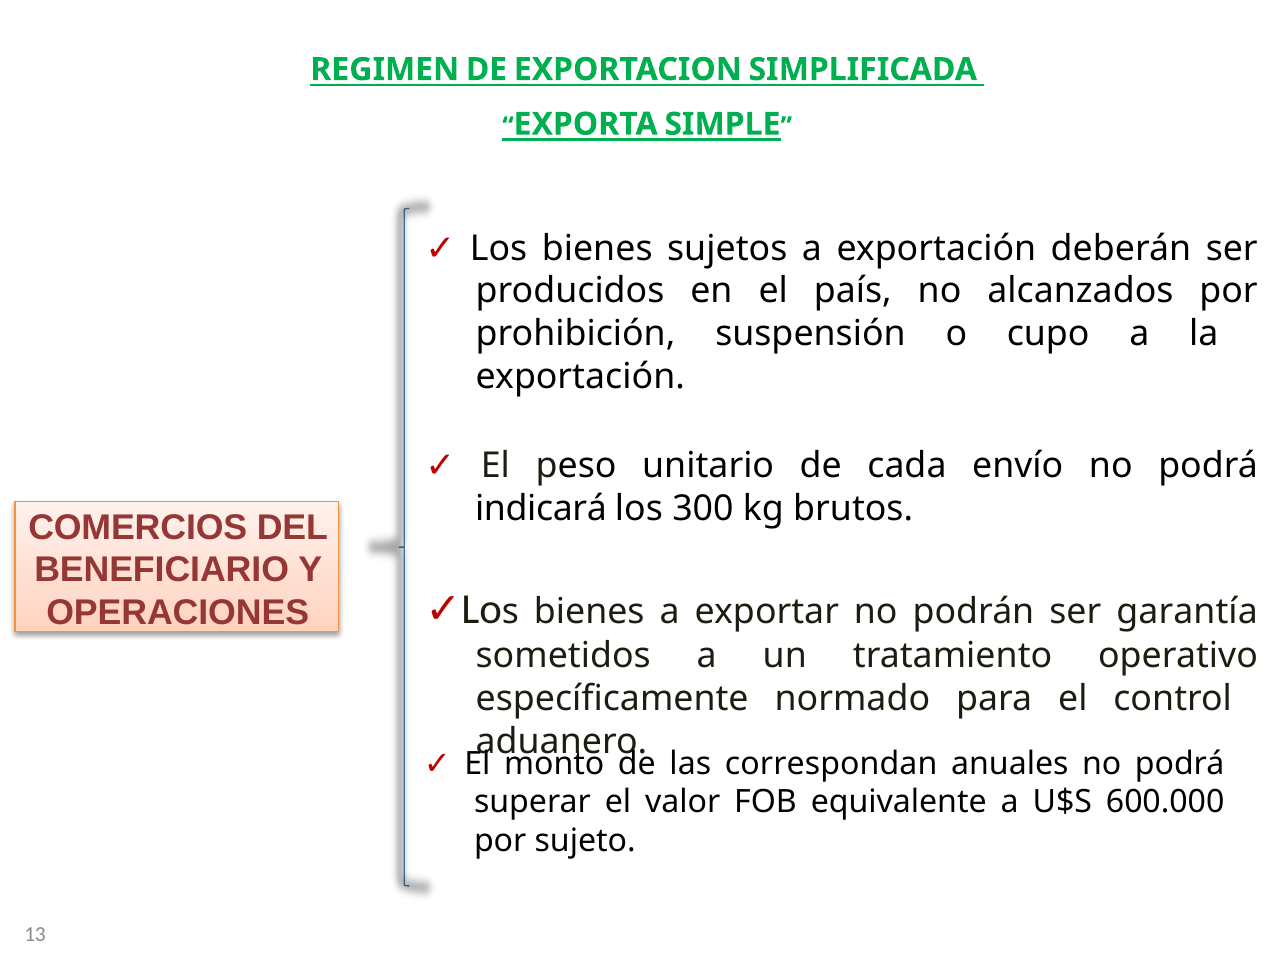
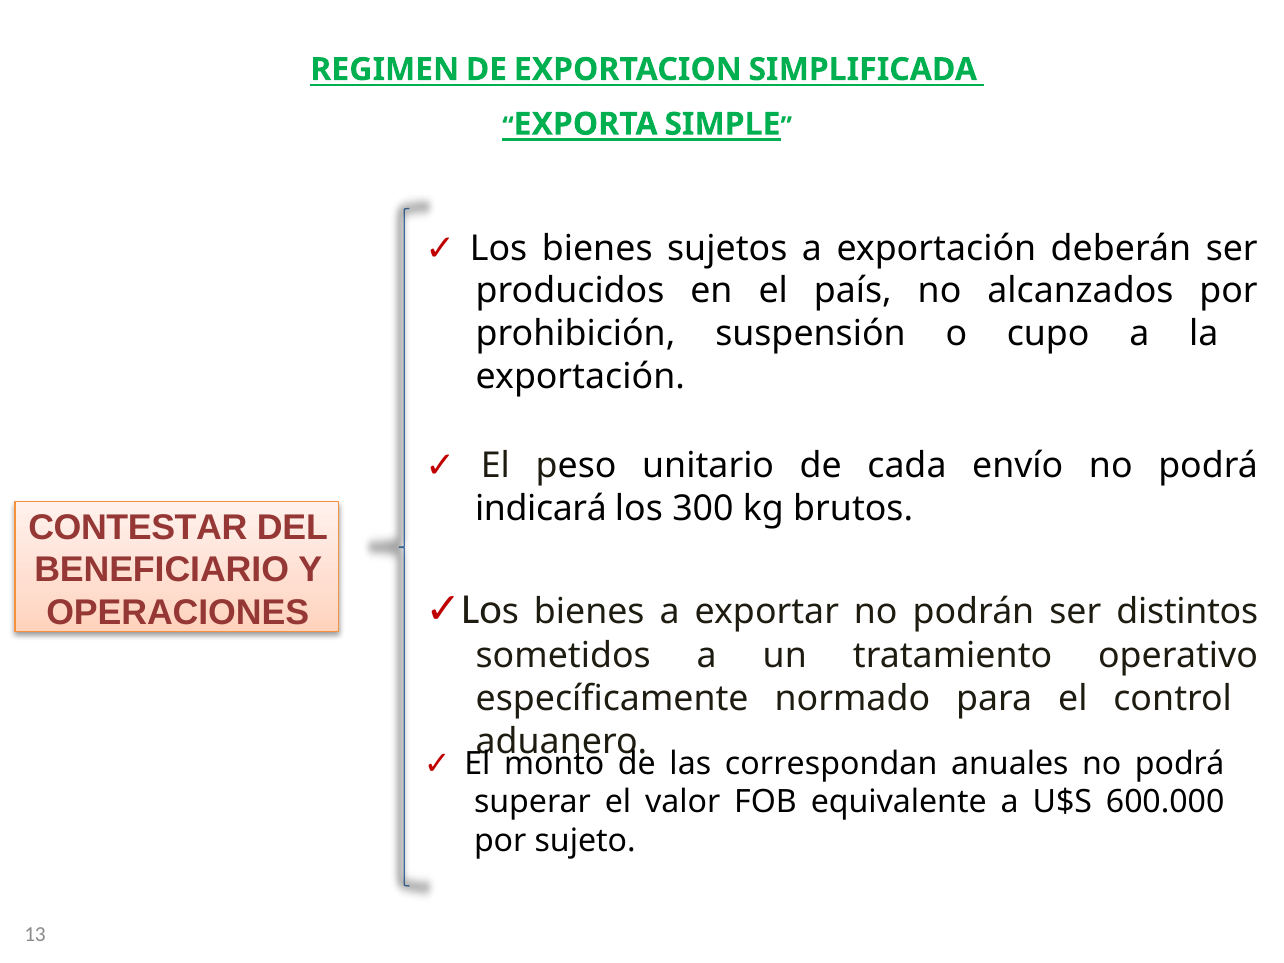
COMERCIOS: COMERCIOS -> CONTESTAR
garantía: garantía -> distintos
